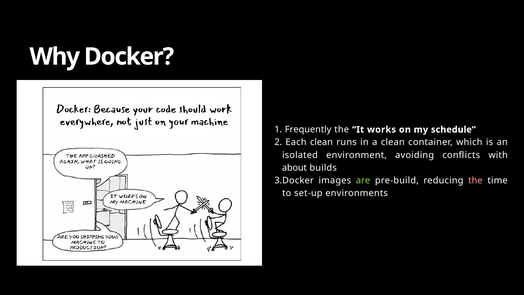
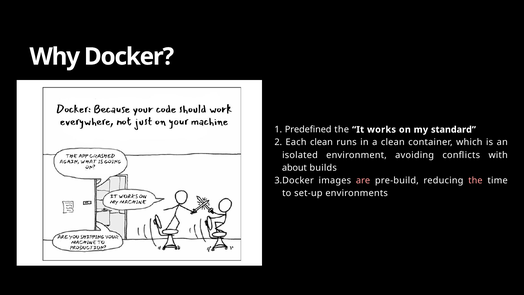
Frequently: Frequently -> Predefined
schedule: schedule -> standard
are colour: light green -> pink
